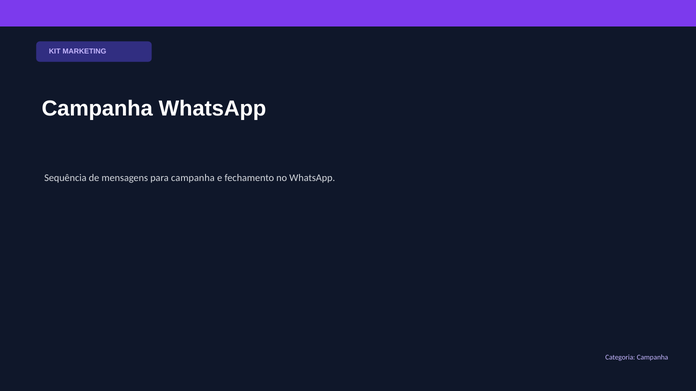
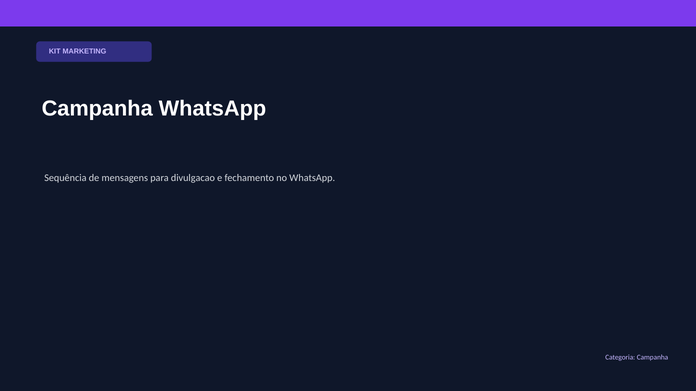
para campanha: campanha -> divulgacao
